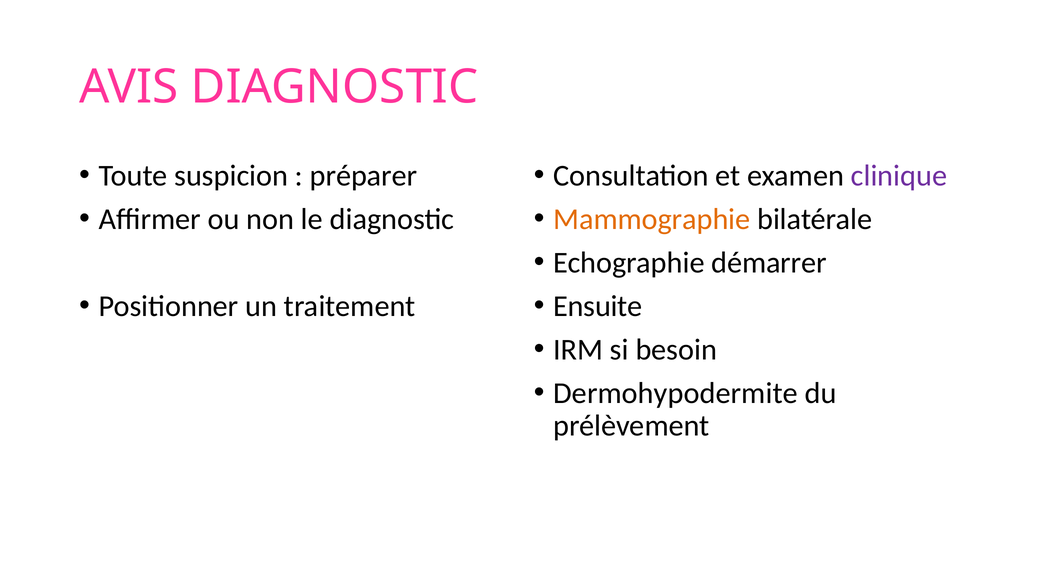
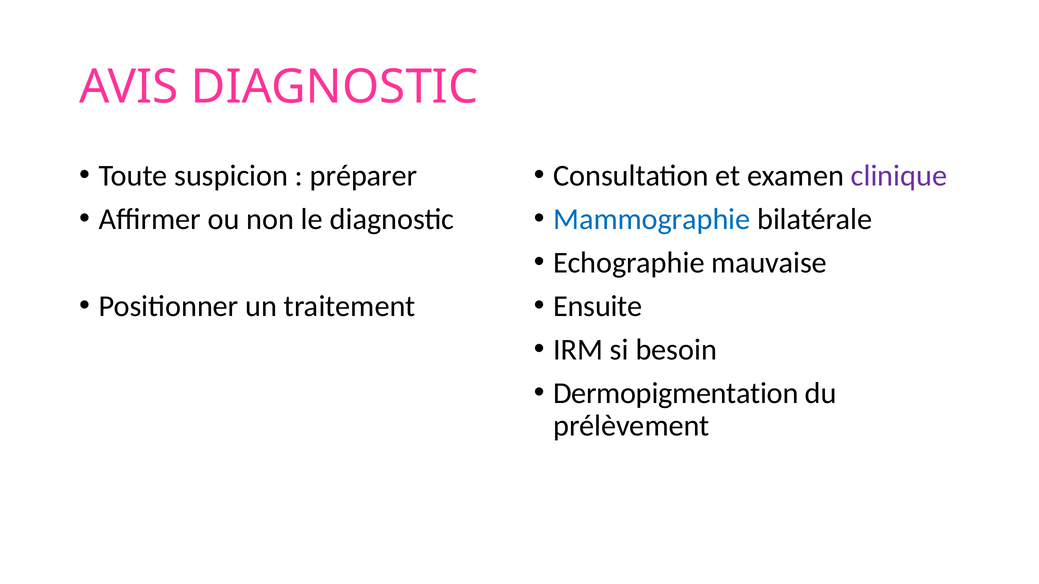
Mammographie colour: orange -> blue
démarrer: démarrer -> mauvaise
Dermohypodermite: Dermohypodermite -> Dermopigmentation
